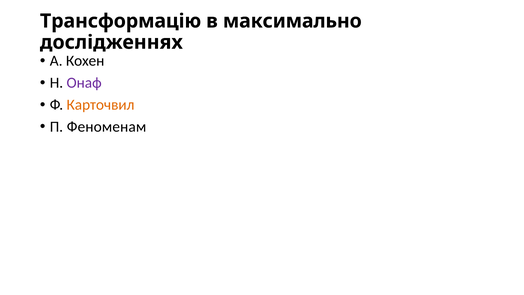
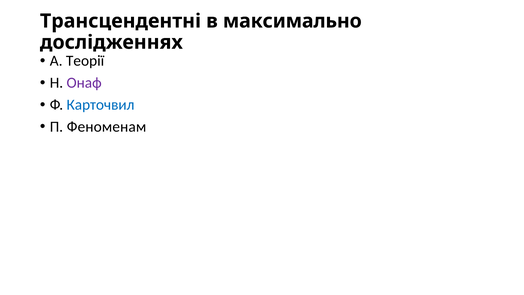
Трансформацію: Трансформацію -> Трансцендентні
Кохен: Кохен -> Теорії
Карточвил colour: orange -> blue
